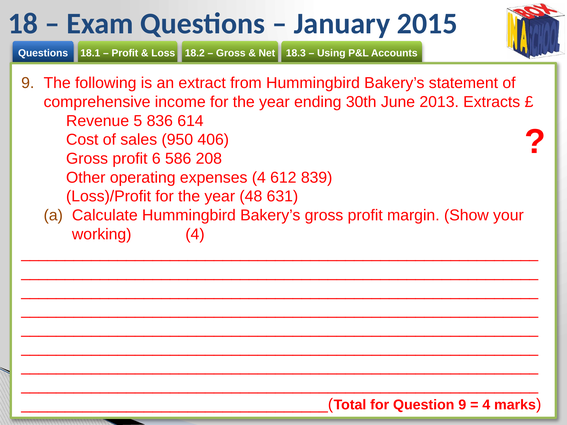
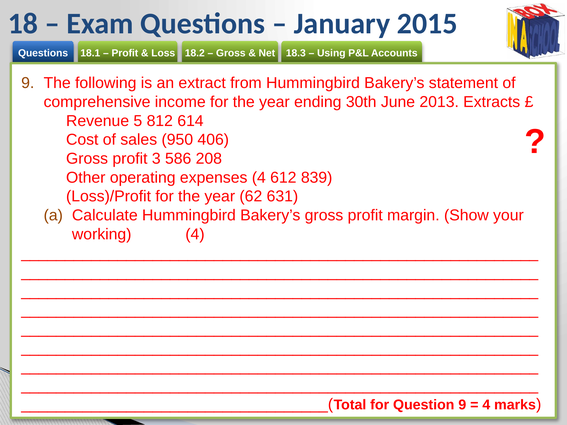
836: 836 -> 812
6: 6 -> 3
48: 48 -> 62
